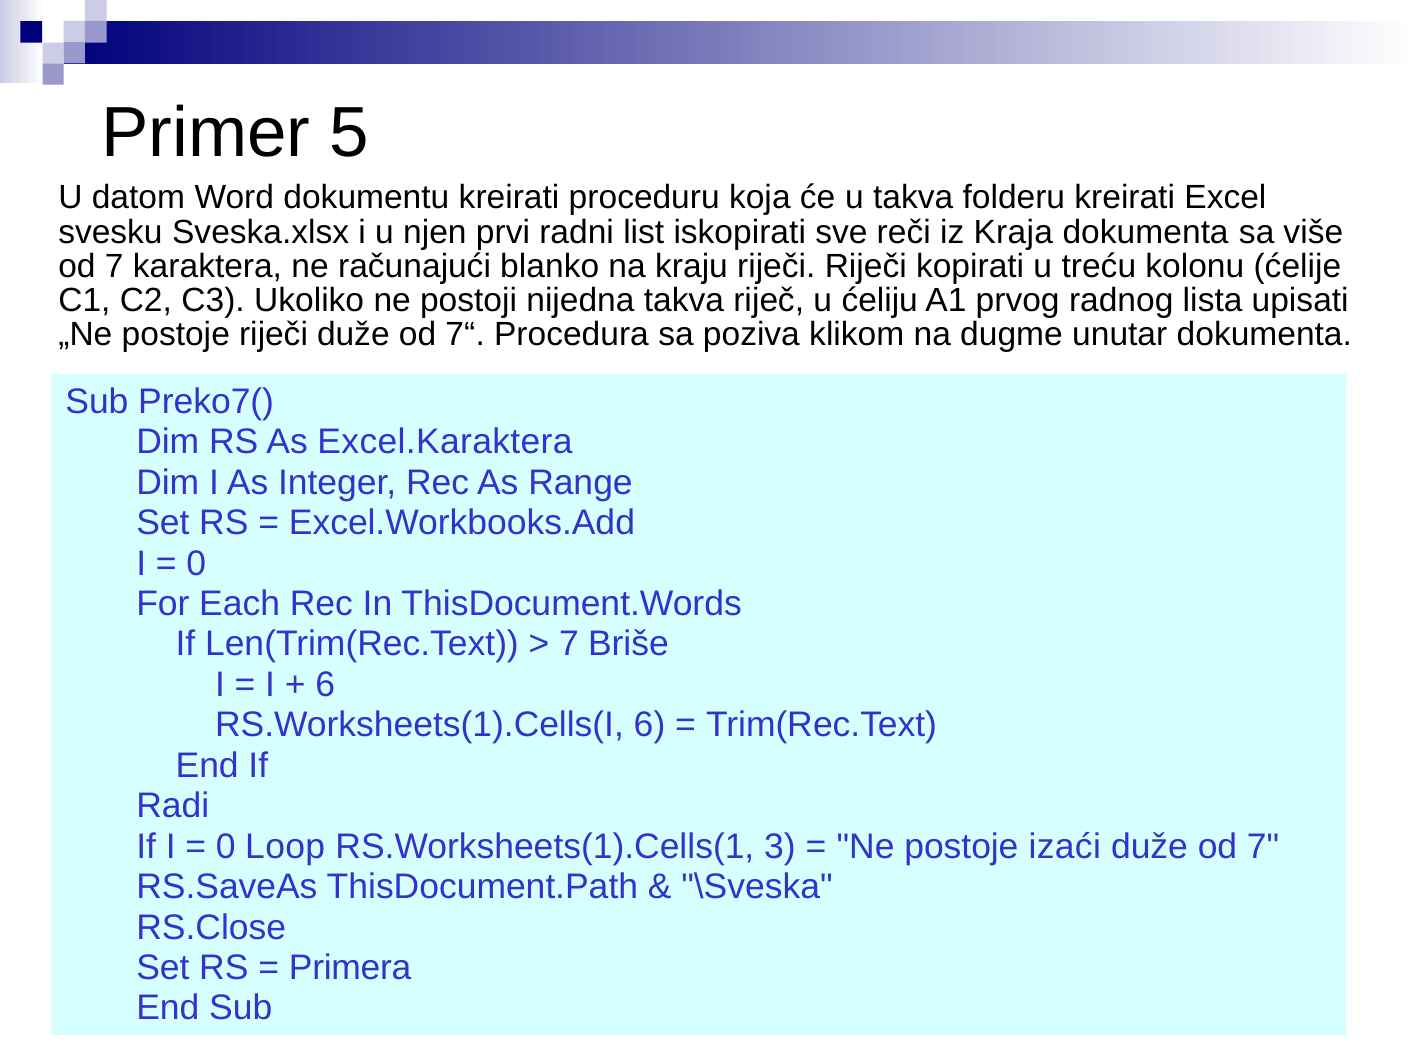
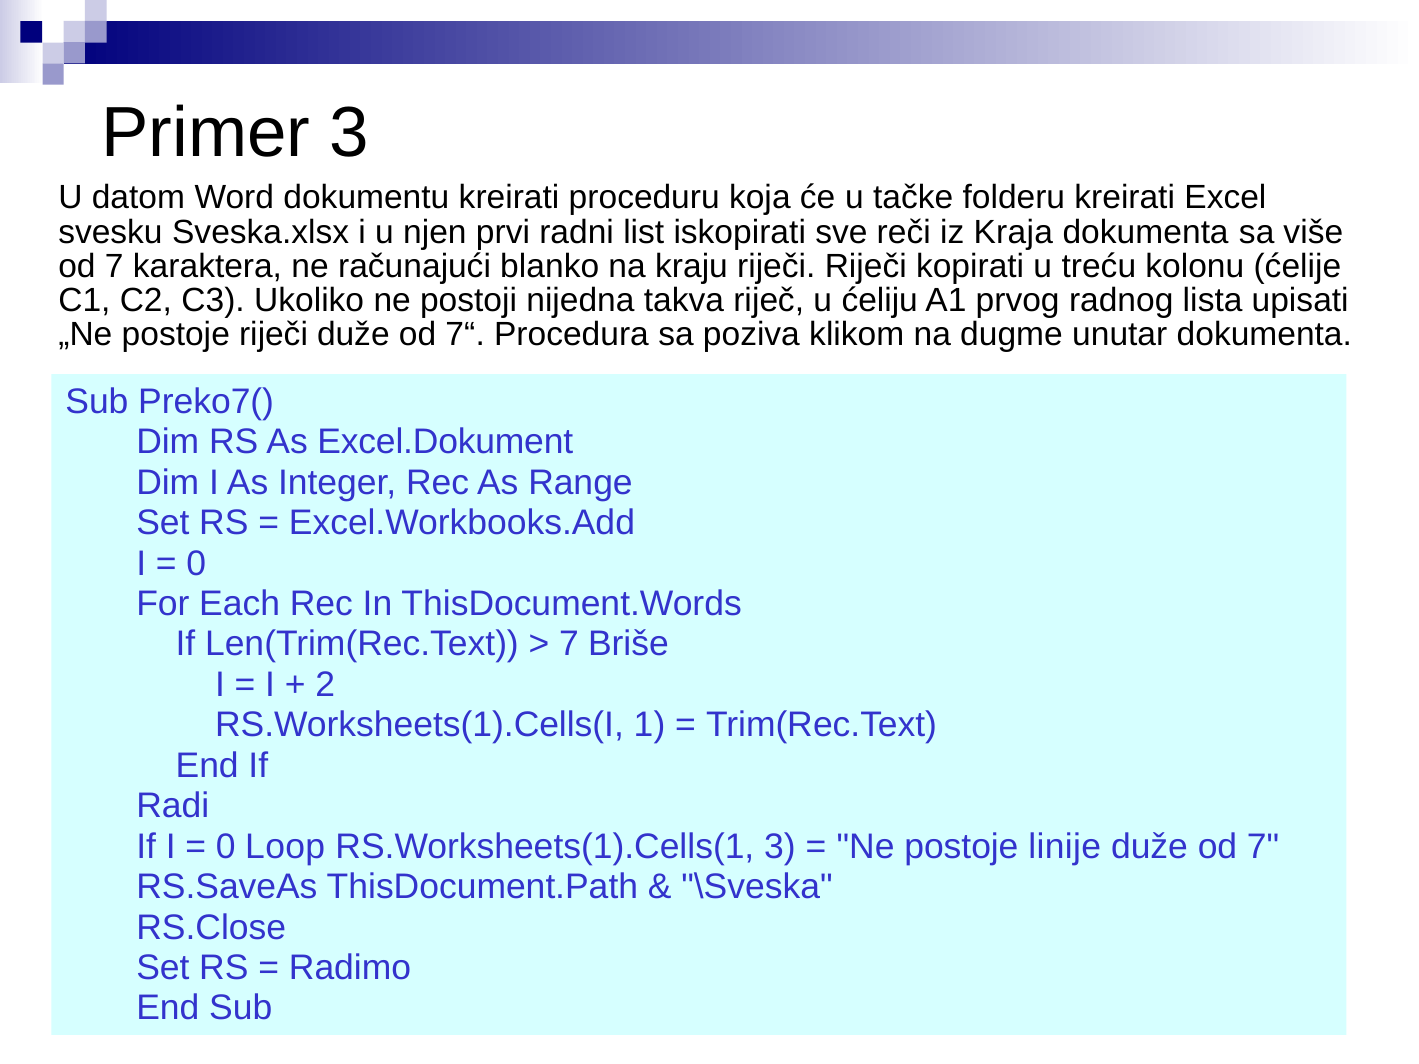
Primer 5: 5 -> 3
u takva: takva -> tačke
Excel.Karaktera: Excel.Karaktera -> Excel.Dokument
6 at (325, 685): 6 -> 2
RS.Worksheets(1).Cells(I 6: 6 -> 1
izaći: izaći -> linije
Primera: Primera -> Radimo
